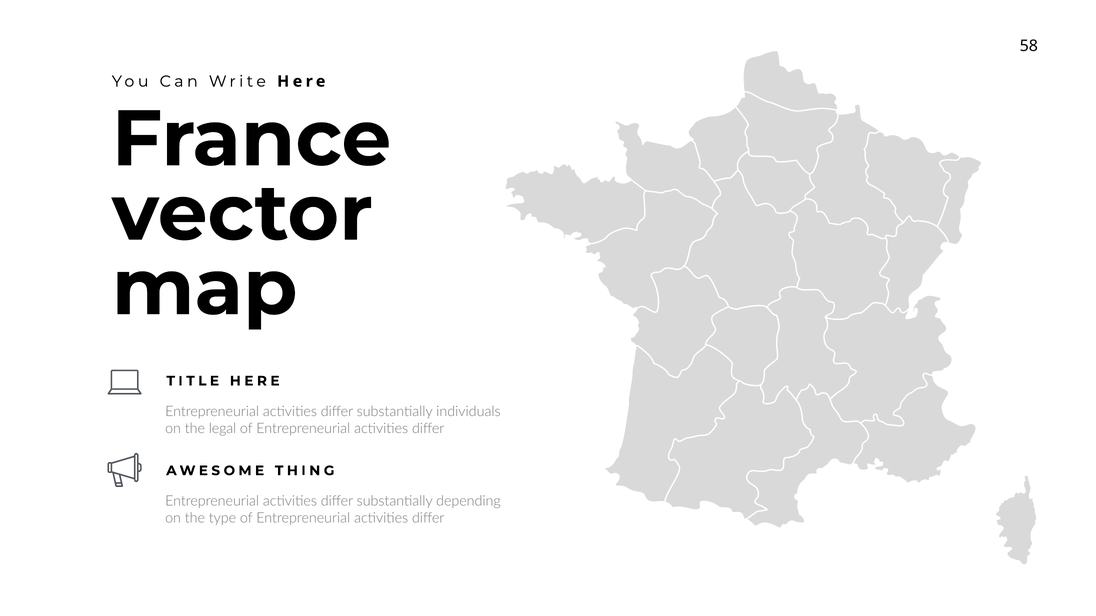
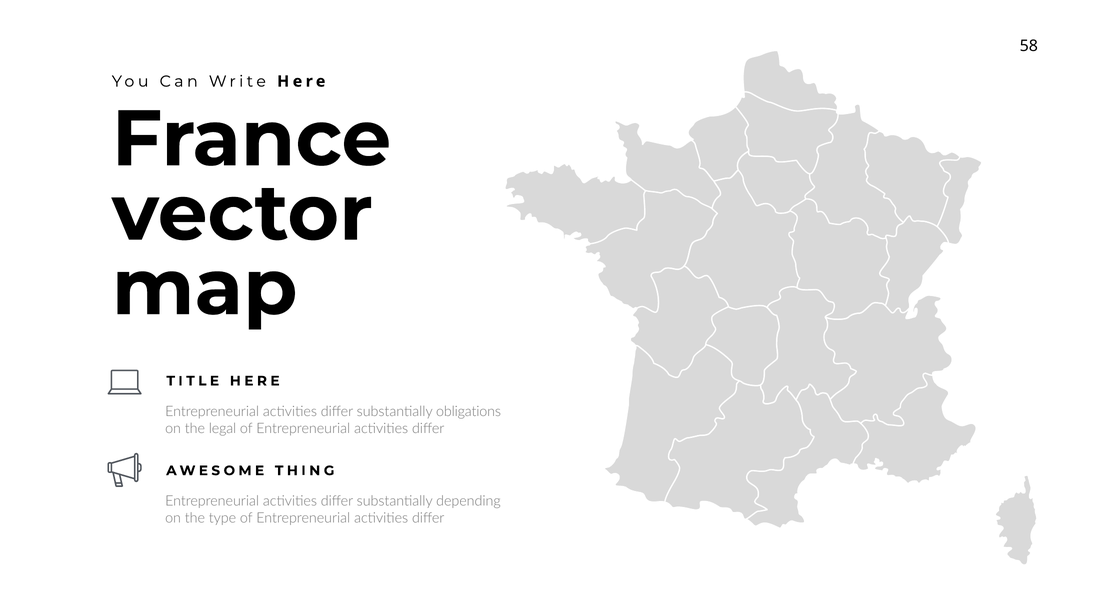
individuals: individuals -> obligations
